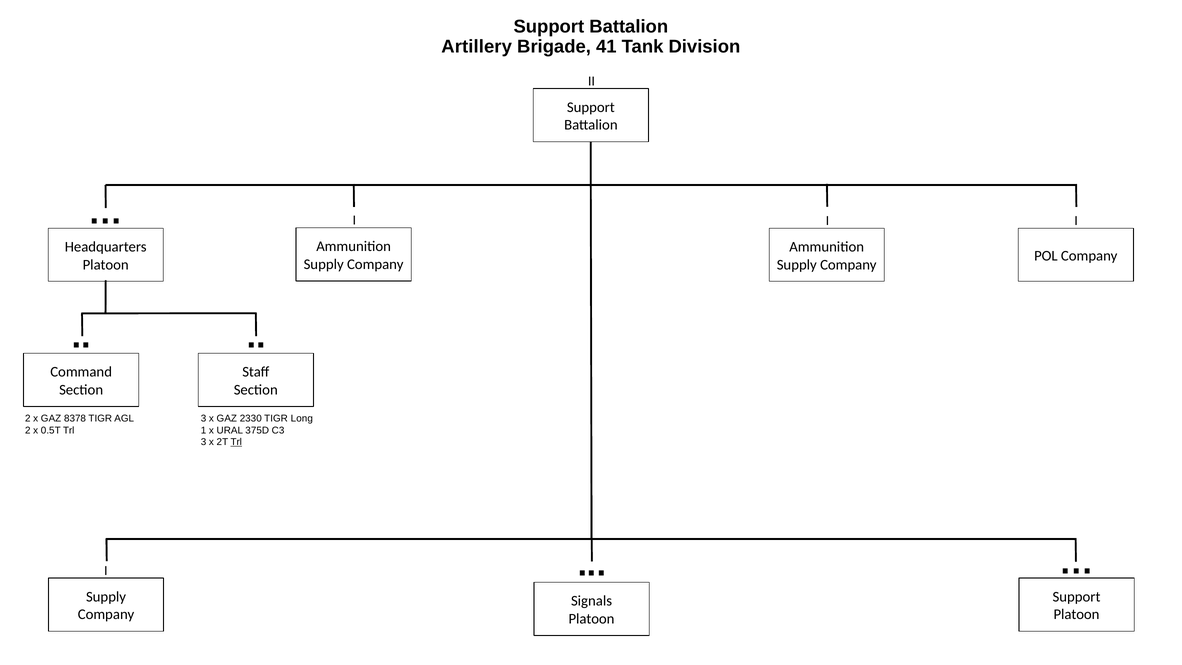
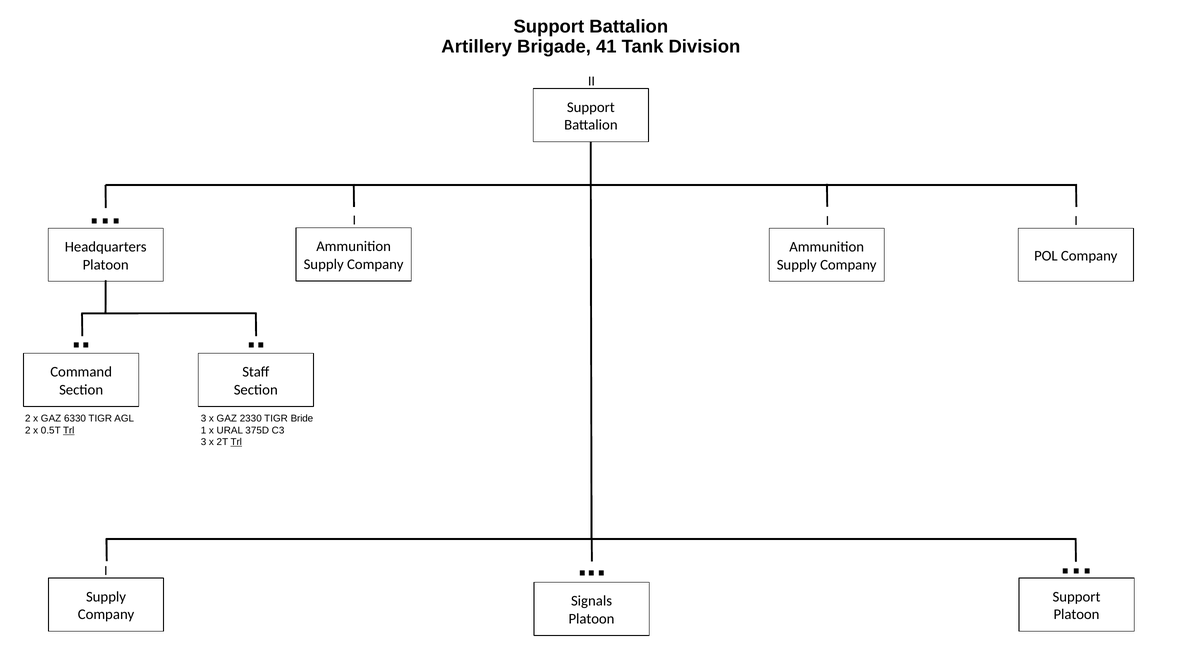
8378: 8378 -> 6330
Long: Long -> Bride
Trl at (69, 430) underline: none -> present
